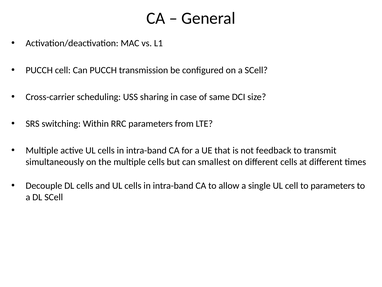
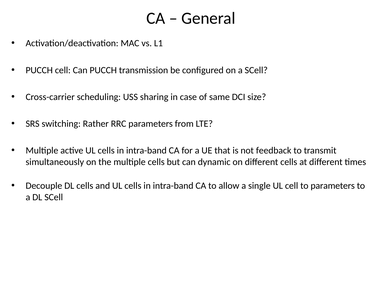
Within: Within -> Rather
smallest: smallest -> dynamic
